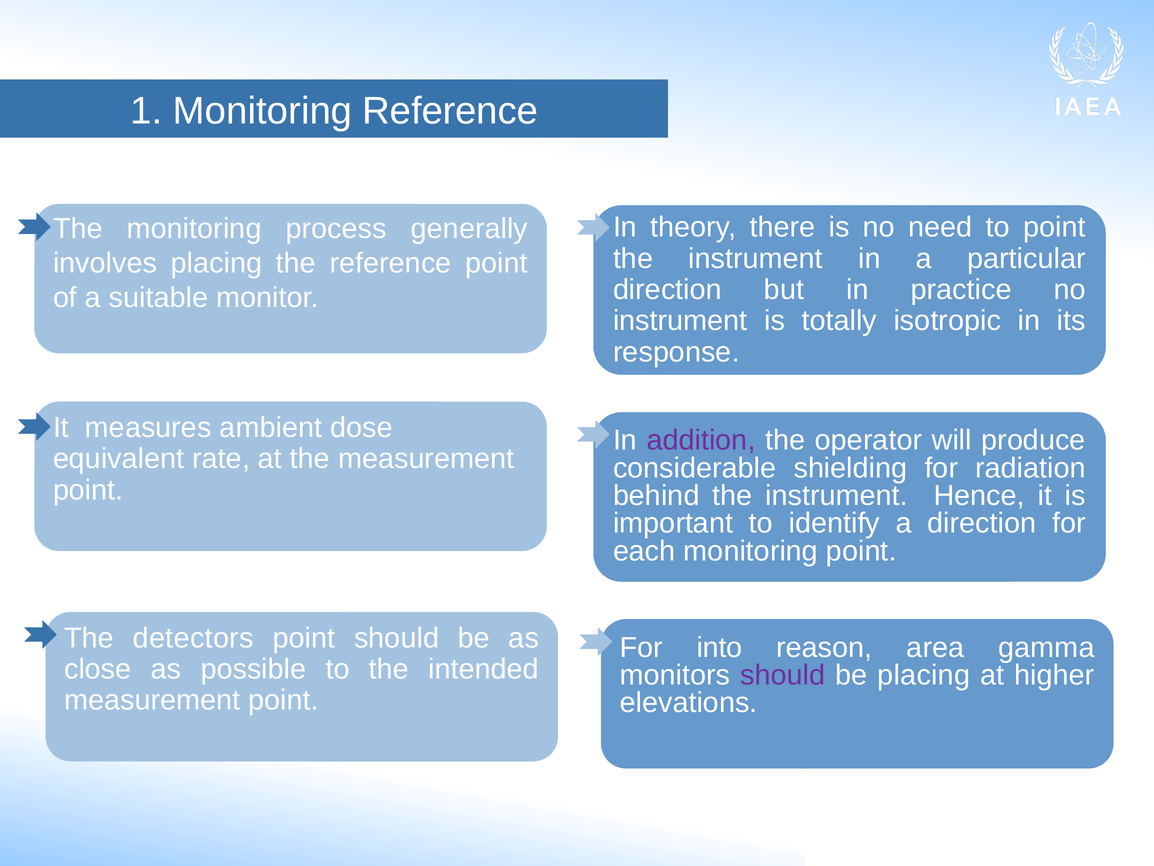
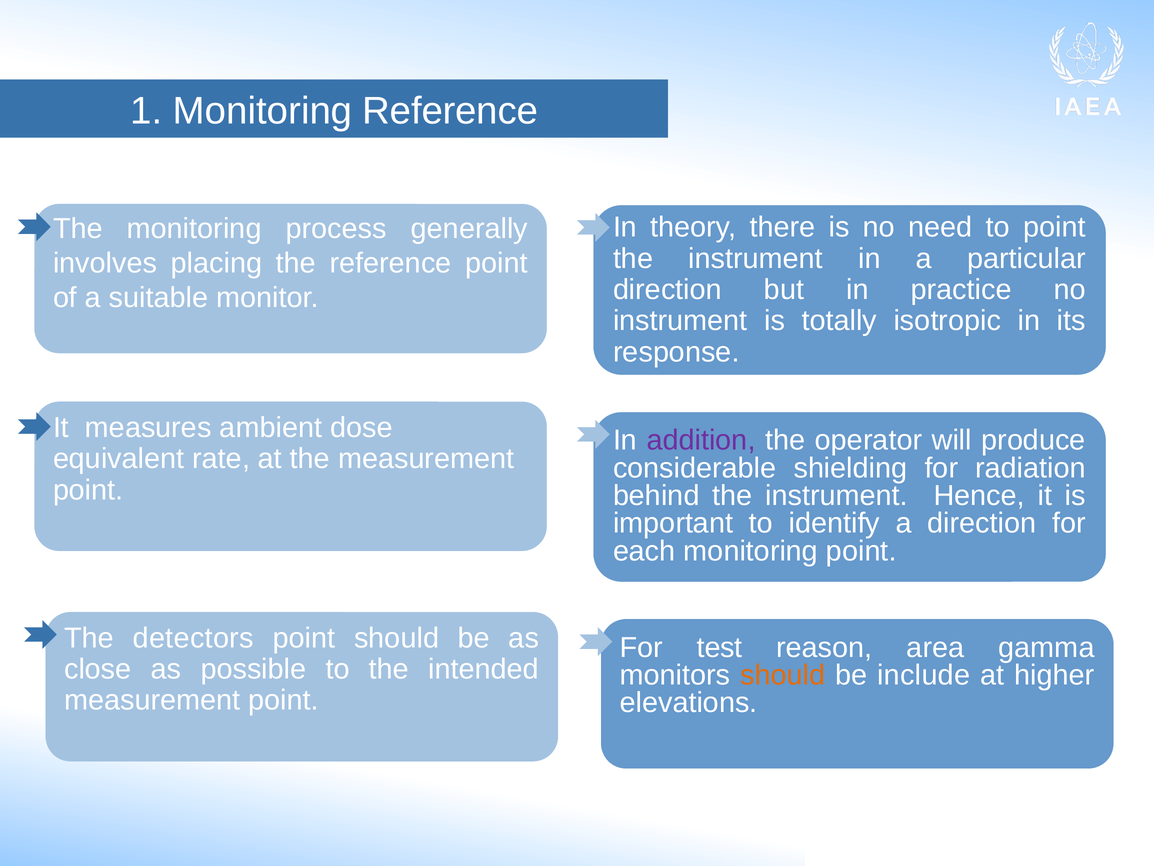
into: into -> test
should at (783, 675) colour: purple -> orange
be placing: placing -> include
